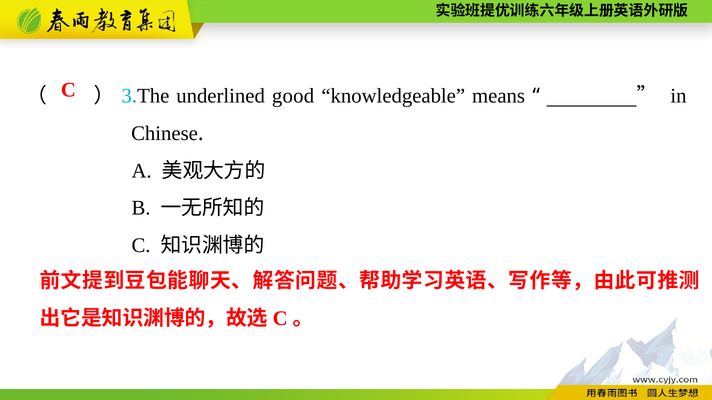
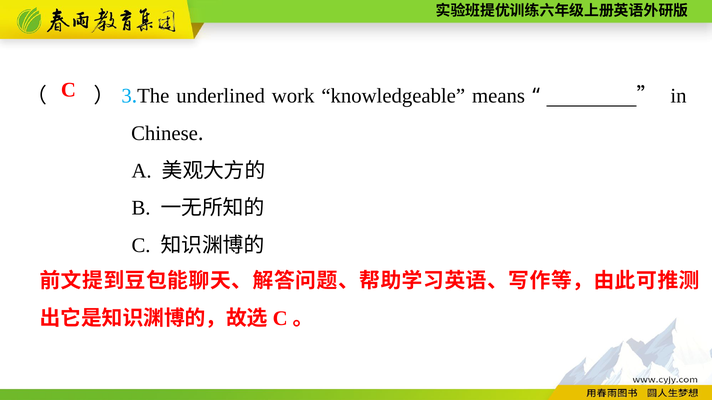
good: good -> work
